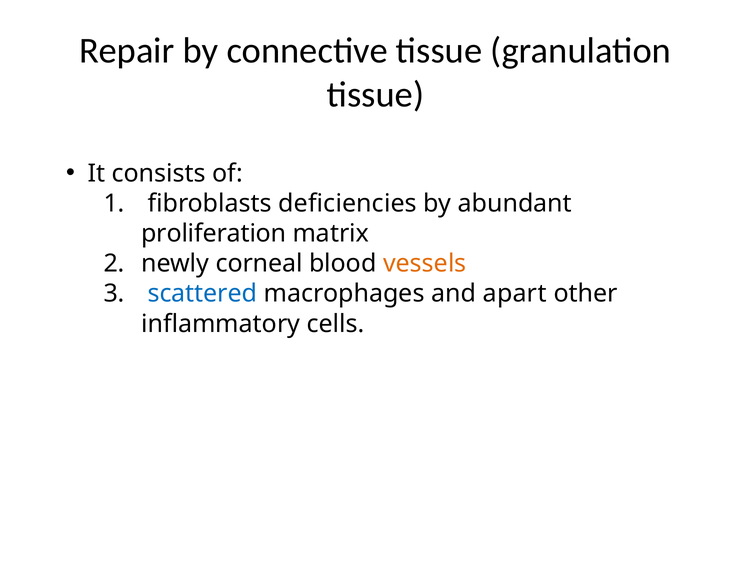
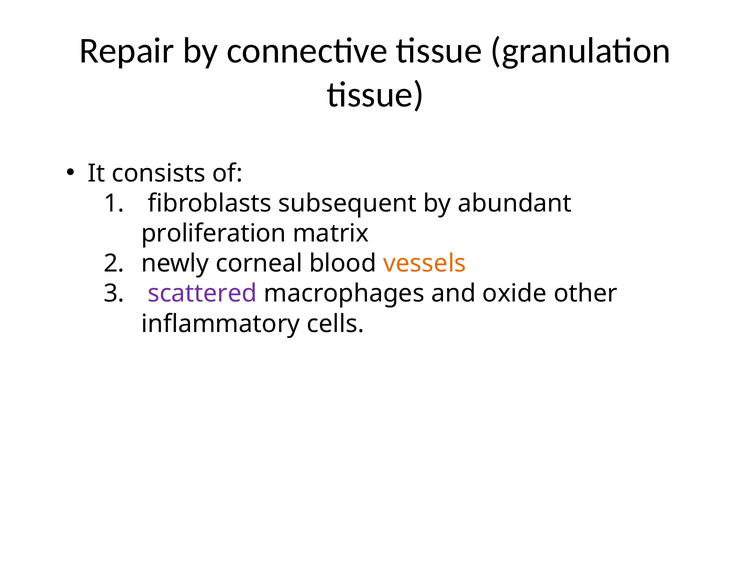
deficiencies: deficiencies -> subsequent
scattered colour: blue -> purple
apart: apart -> oxide
